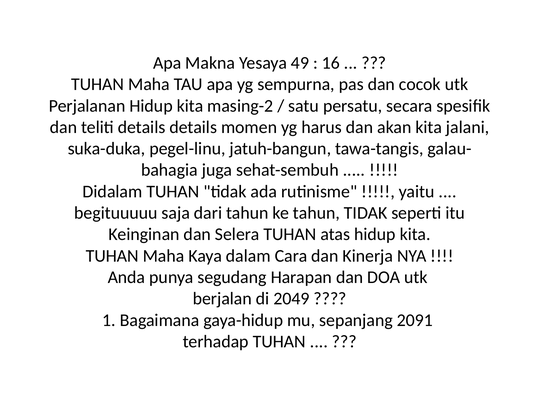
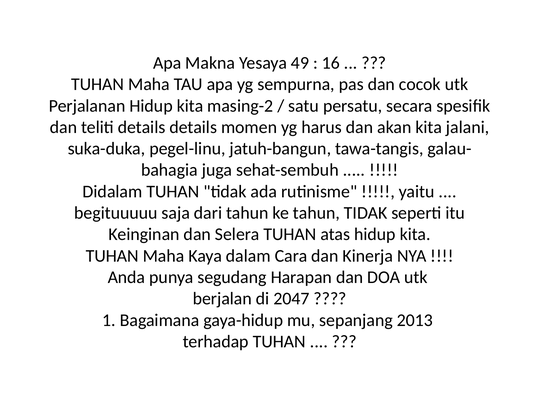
2049: 2049 -> 2047
2091: 2091 -> 2013
